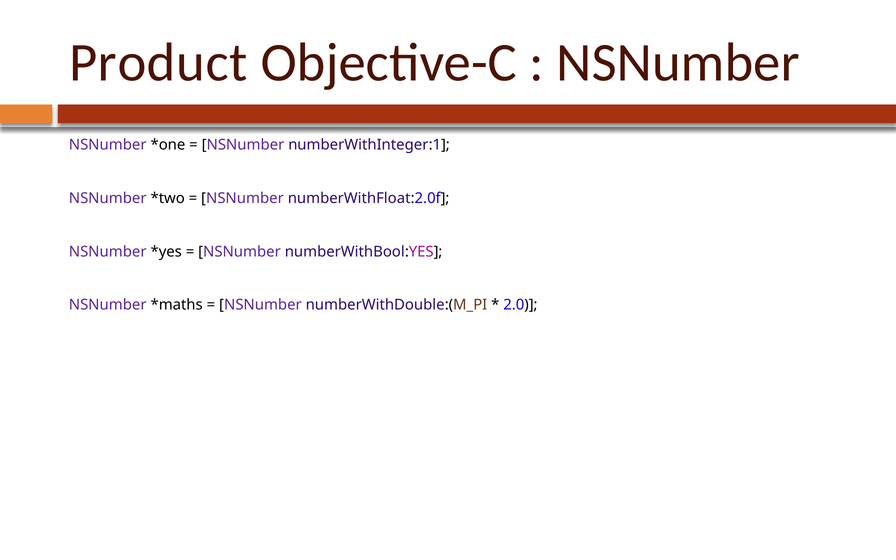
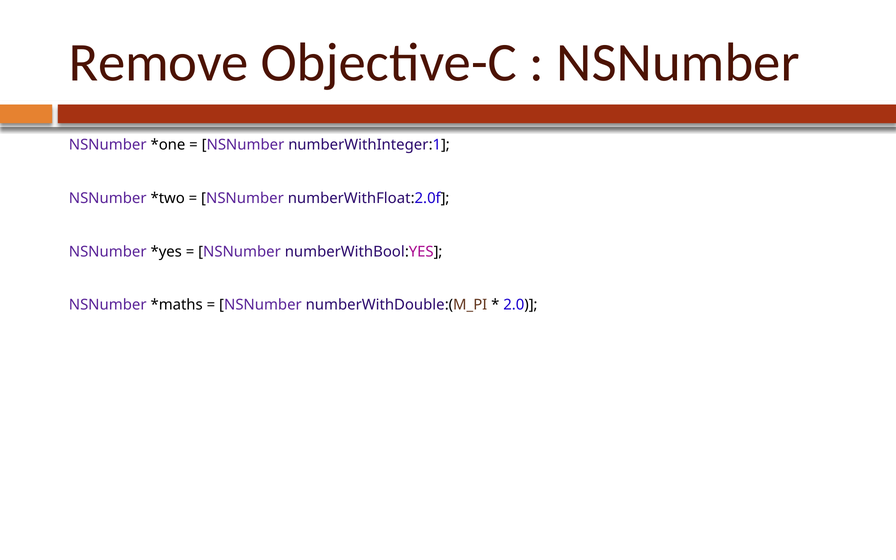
Product: Product -> Remove
